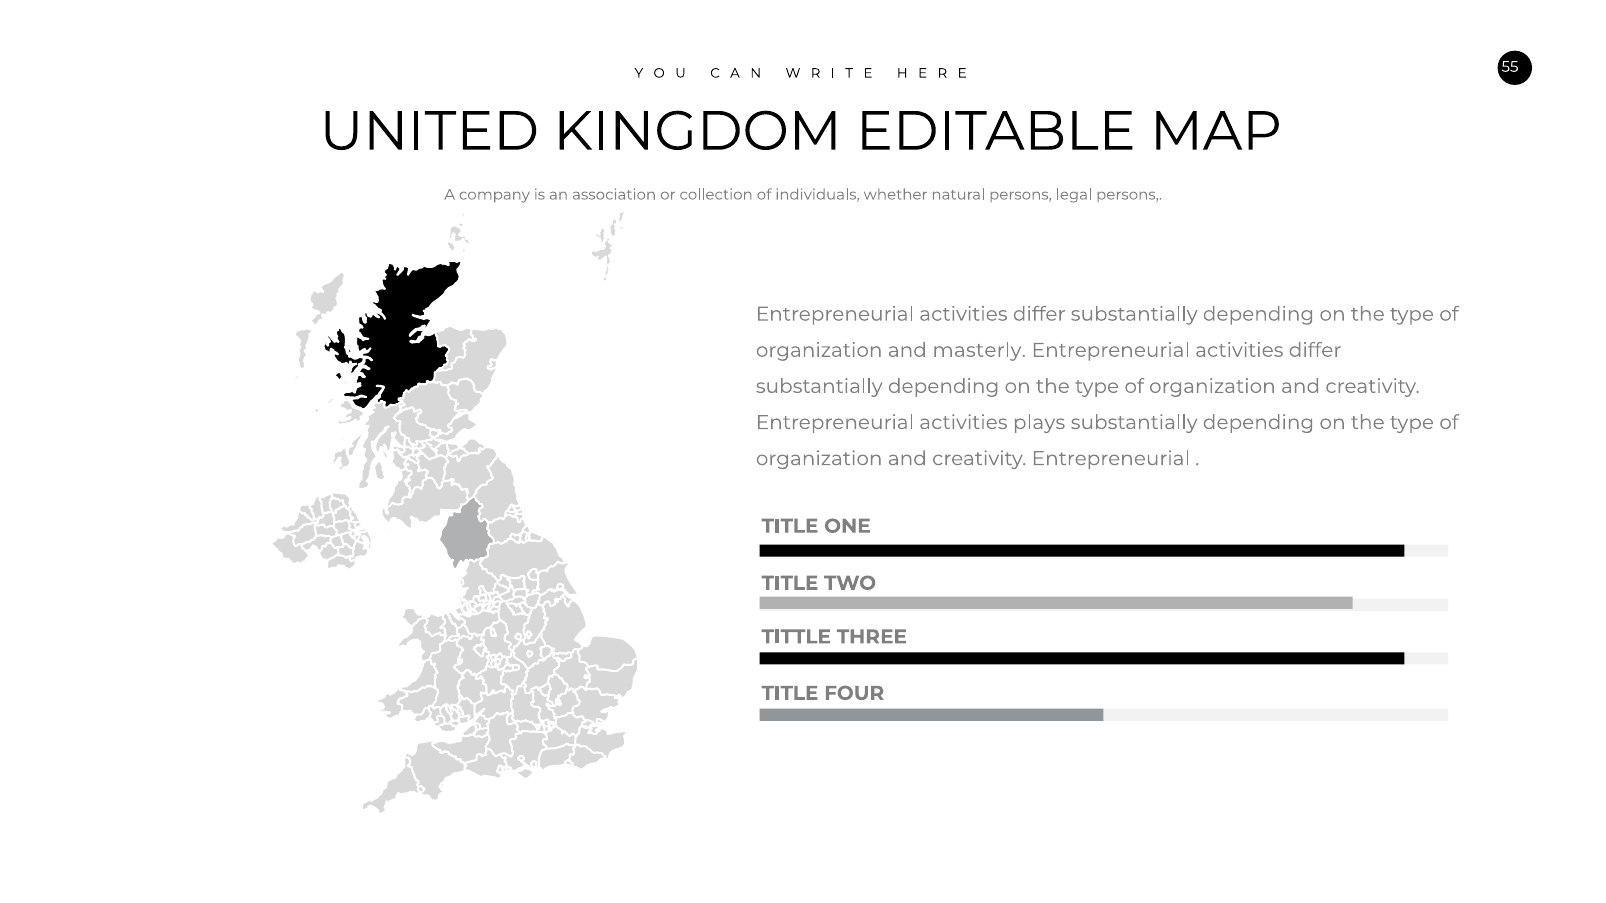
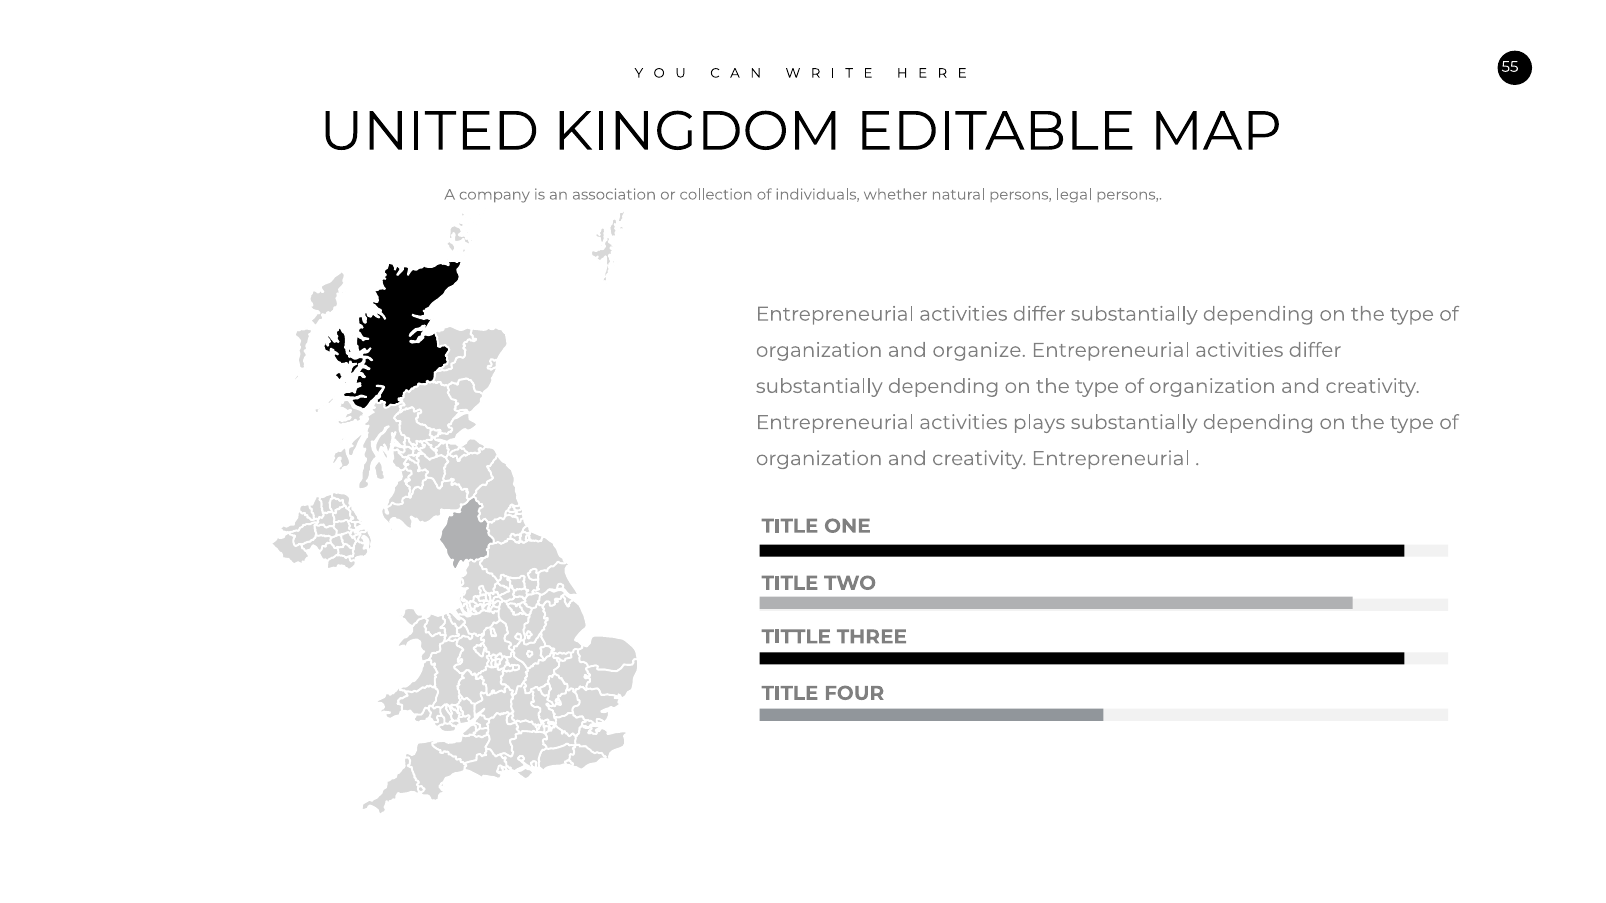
masterly: masterly -> organize
